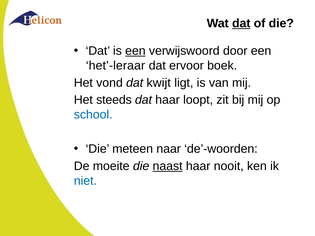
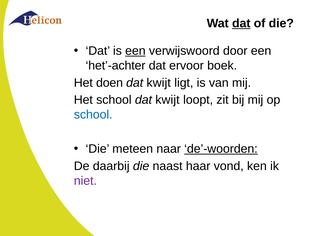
het’-leraar: het’-leraar -> het’-achter
vond: vond -> doen
Het steeds: steeds -> school
haar at (168, 100): haar -> kwijt
de’-woorden underline: none -> present
moeite: moeite -> daarbij
naast underline: present -> none
nooit: nooit -> vond
niet colour: blue -> purple
